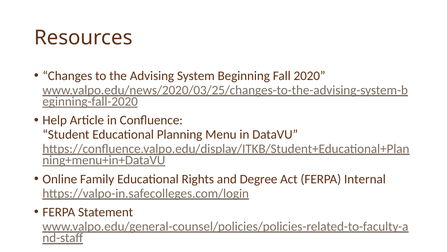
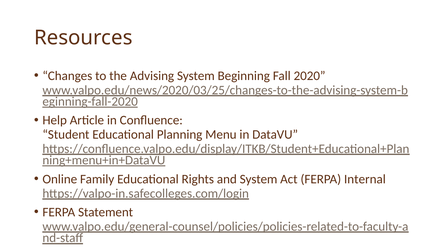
and Degree: Degree -> System
